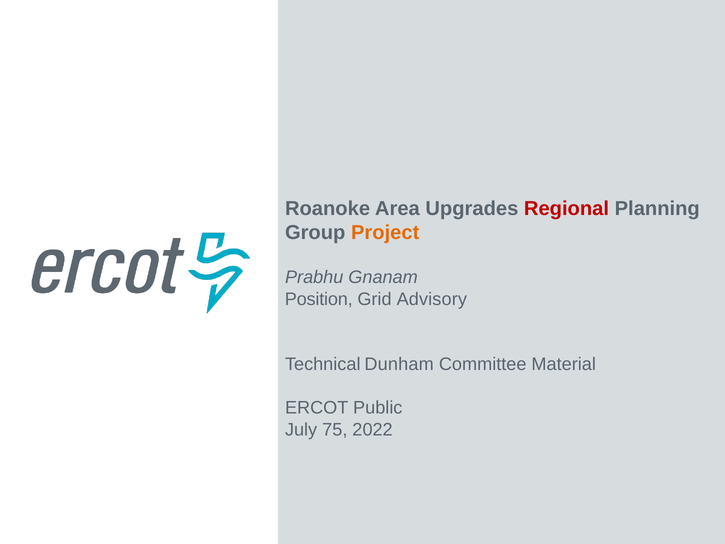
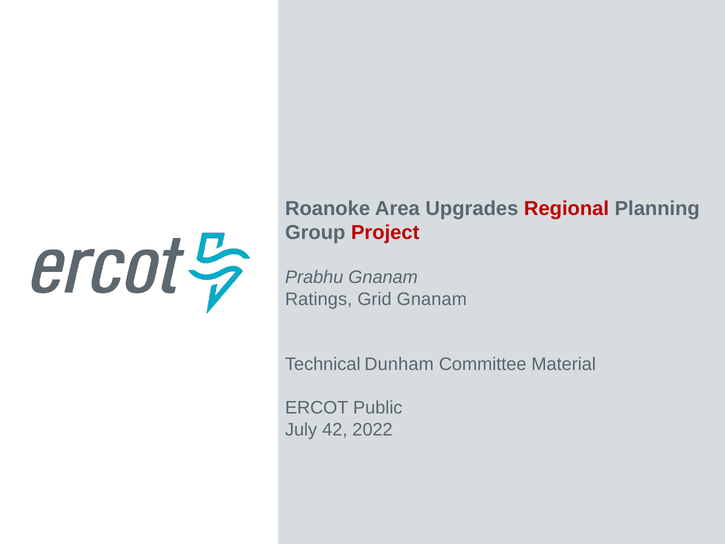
Project colour: orange -> red
Position: Position -> Ratings
Grid Advisory: Advisory -> Gnanam
75: 75 -> 42
